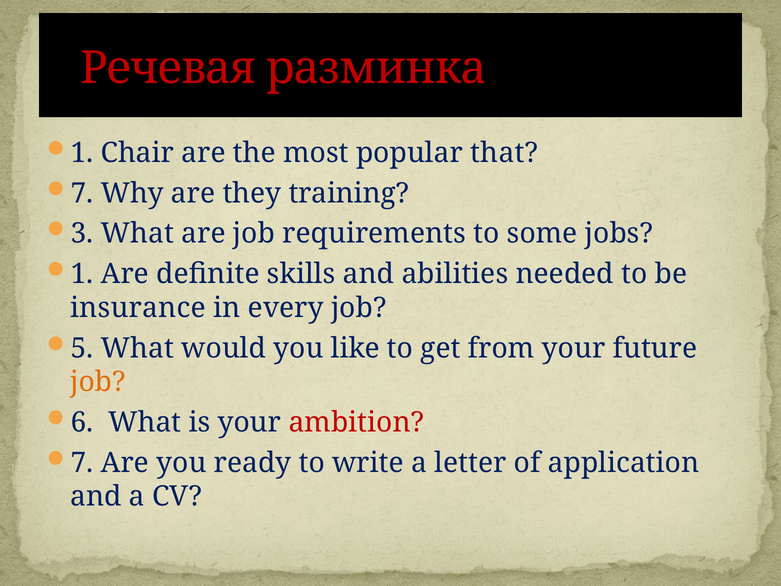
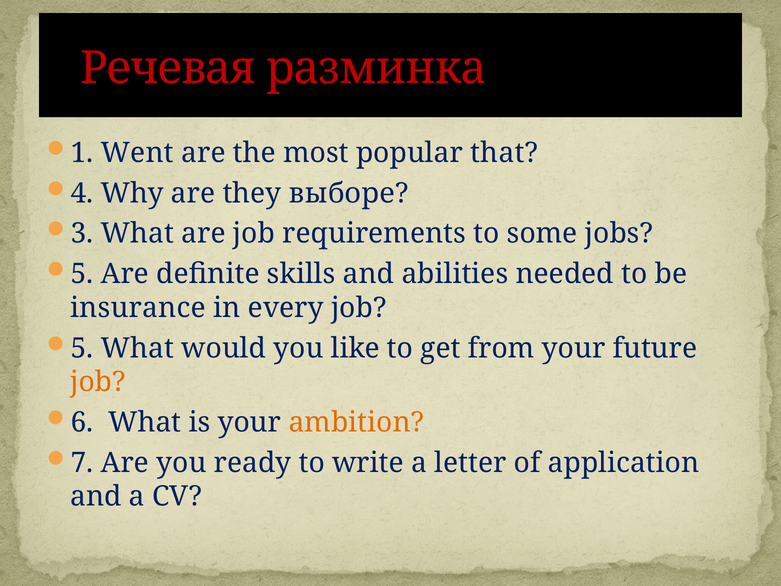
Chair: Chair -> Went
7 at (82, 193): 7 -> 4
training: training -> выборе
1 at (82, 274): 1 -> 5
ambition colour: red -> orange
